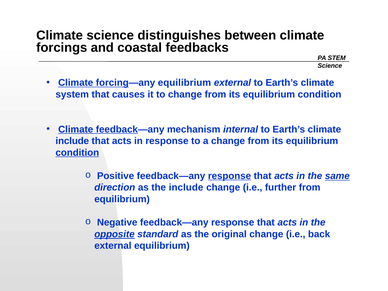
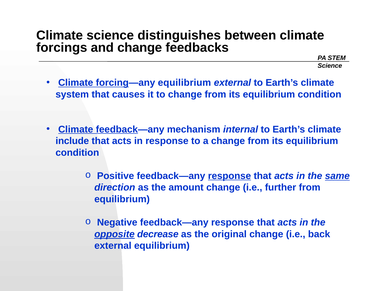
and coastal: coastal -> change
condition at (77, 153) underline: present -> none
the include: include -> amount
standard: standard -> decrease
